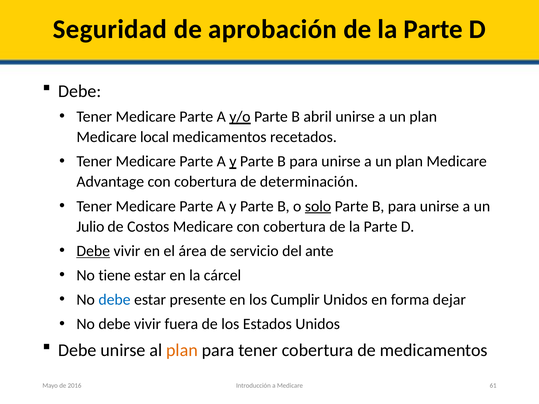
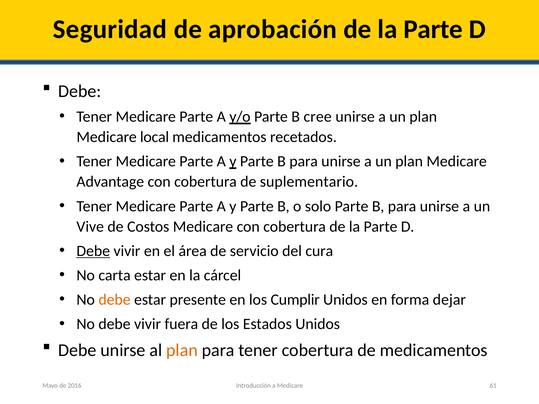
abril: abril -> cree
determinación: determinación -> suplementario
solo underline: present -> none
Julio: Julio -> Vive
ante: ante -> cura
tiene: tiene -> carta
debe at (114, 300) colour: blue -> orange
